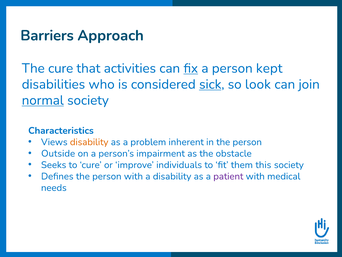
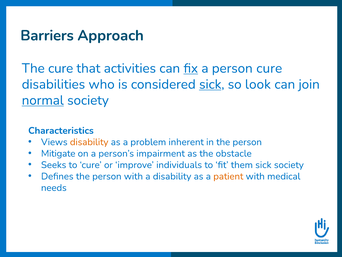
person kept: kept -> cure
Outside: Outside -> Mitigate
them this: this -> sick
patient colour: purple -> orange
